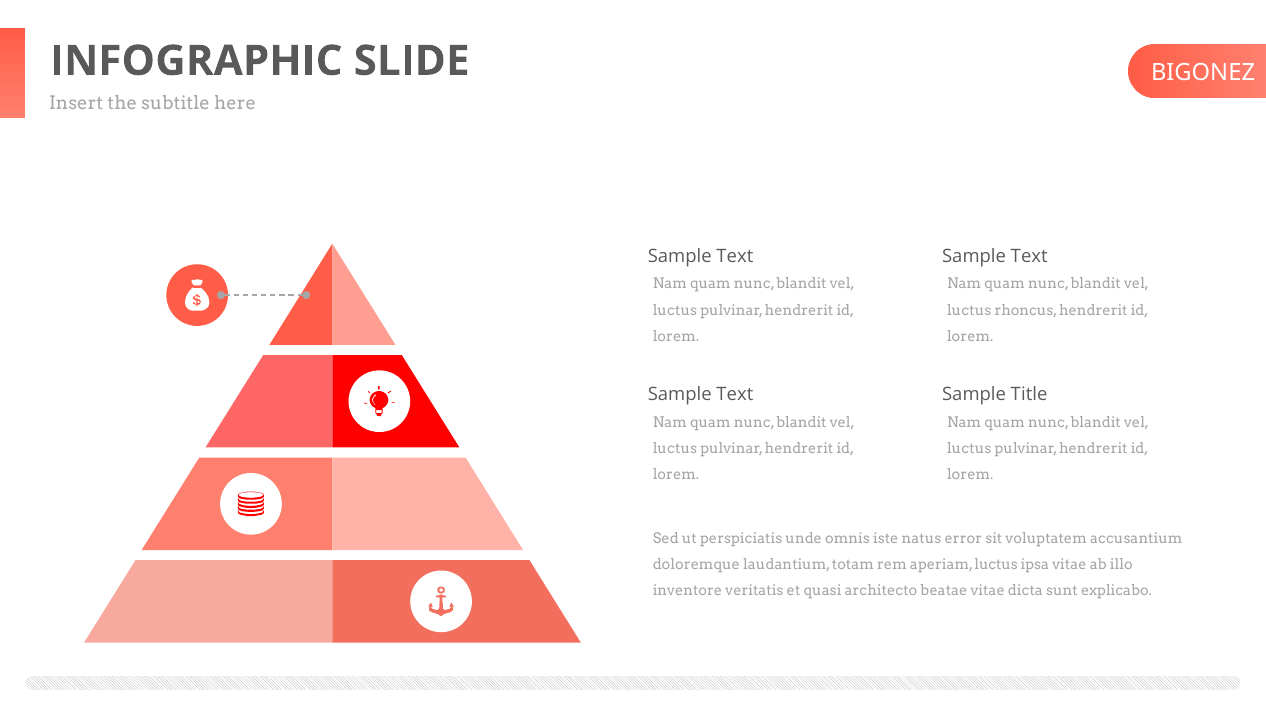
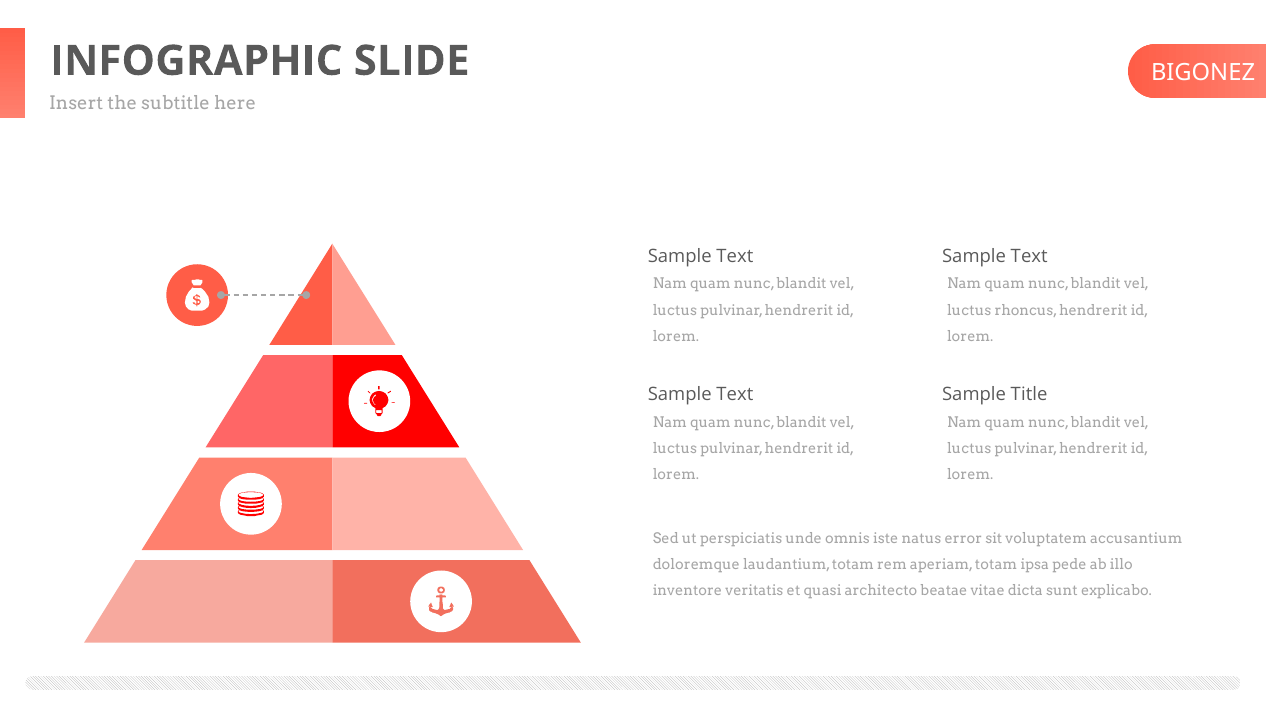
aperiam luctus: luctus -> totam
ipsa vitae: vitae -> pede
